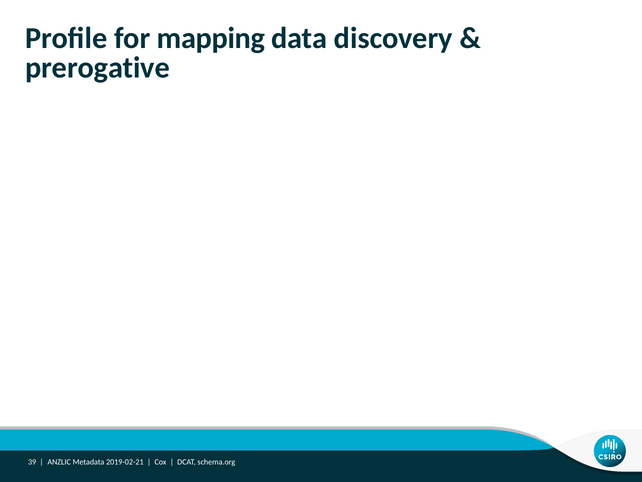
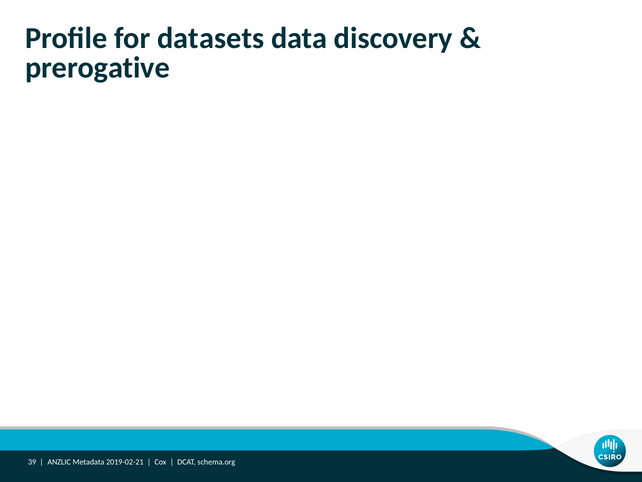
mapping: mapping -> datasets
